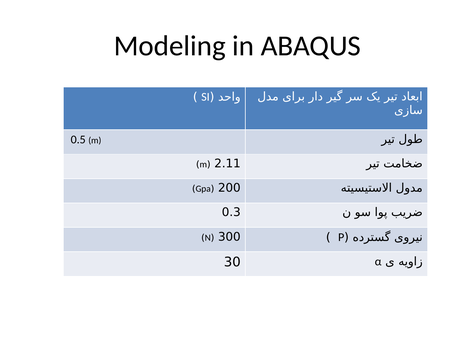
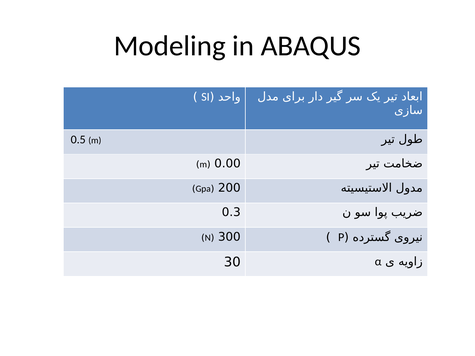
2.11: 2.11 -> 0.00
